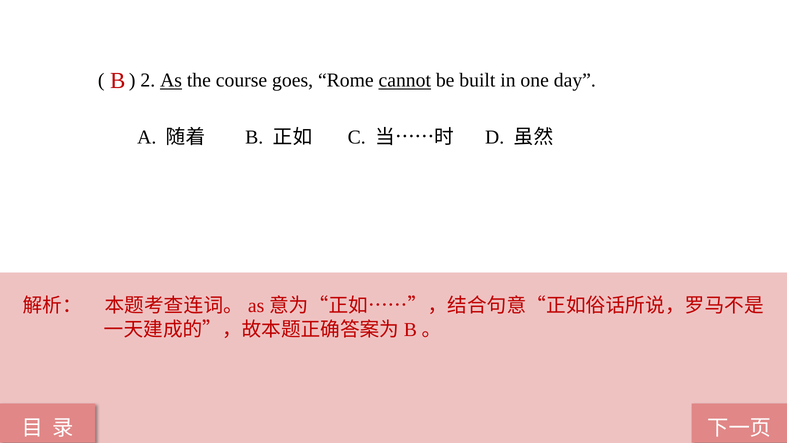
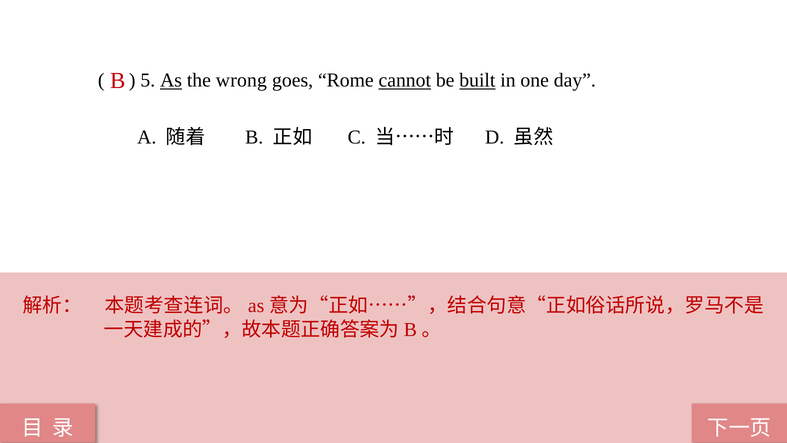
2: 2 -> 5
course: course -> wrong
built underline: none -> present
